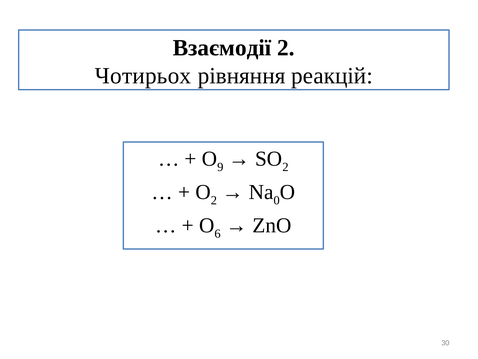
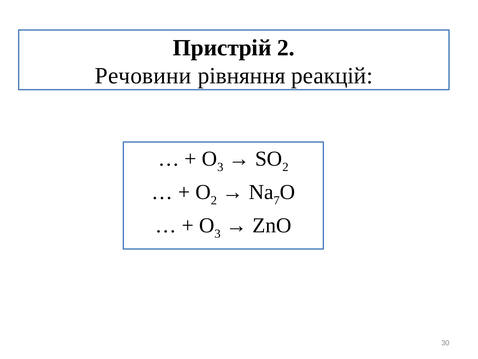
Взаємодії: Взаємодії -> Пристрій
Чотирьох: Чотирьох -> Речовини
9 at (220, 167): 9 -> 3
0: 0 -> 7
6 at (218, 233): 6 -> 3
